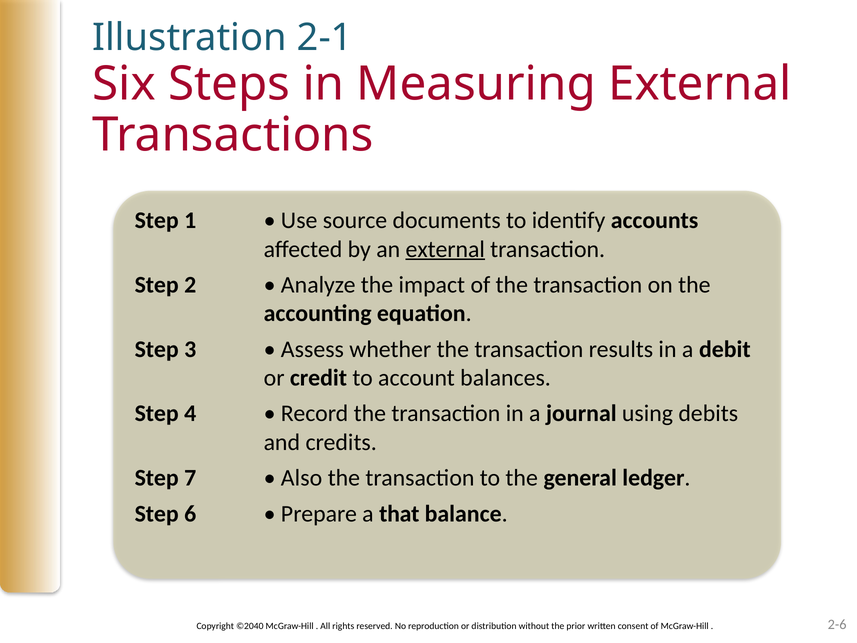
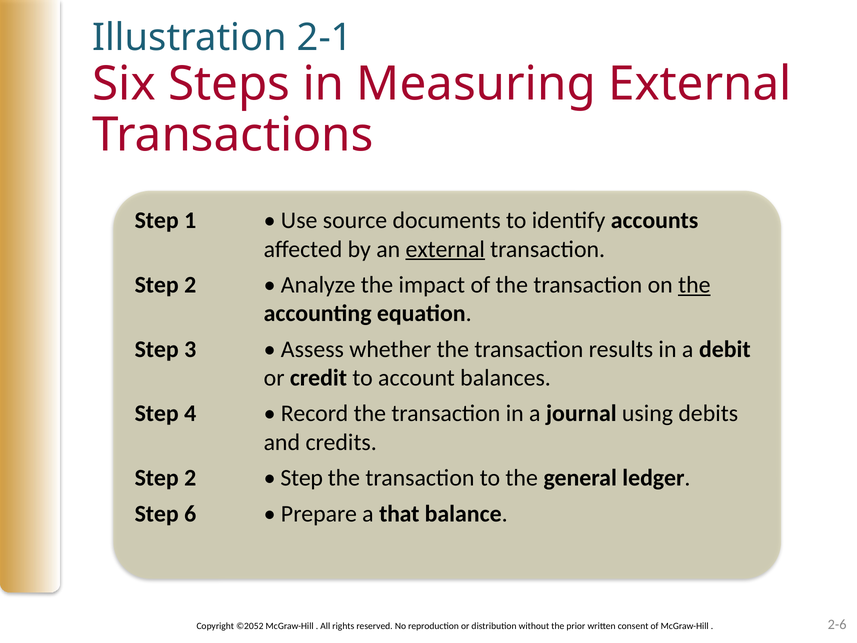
the at (694, 285) underline: none -> present
7 at (190, 478): 7 -> 2
Also at (302, 478): Also -> Step
©2040: ©2040 -> ©2052
